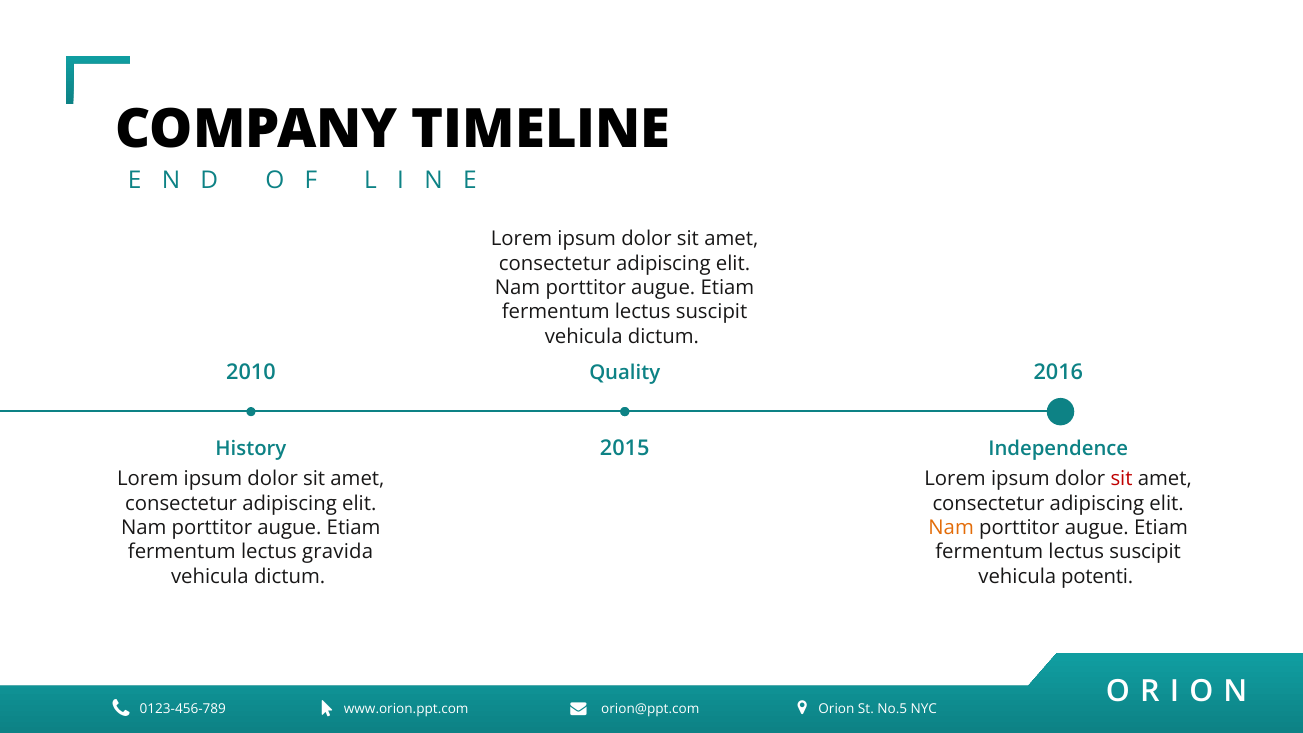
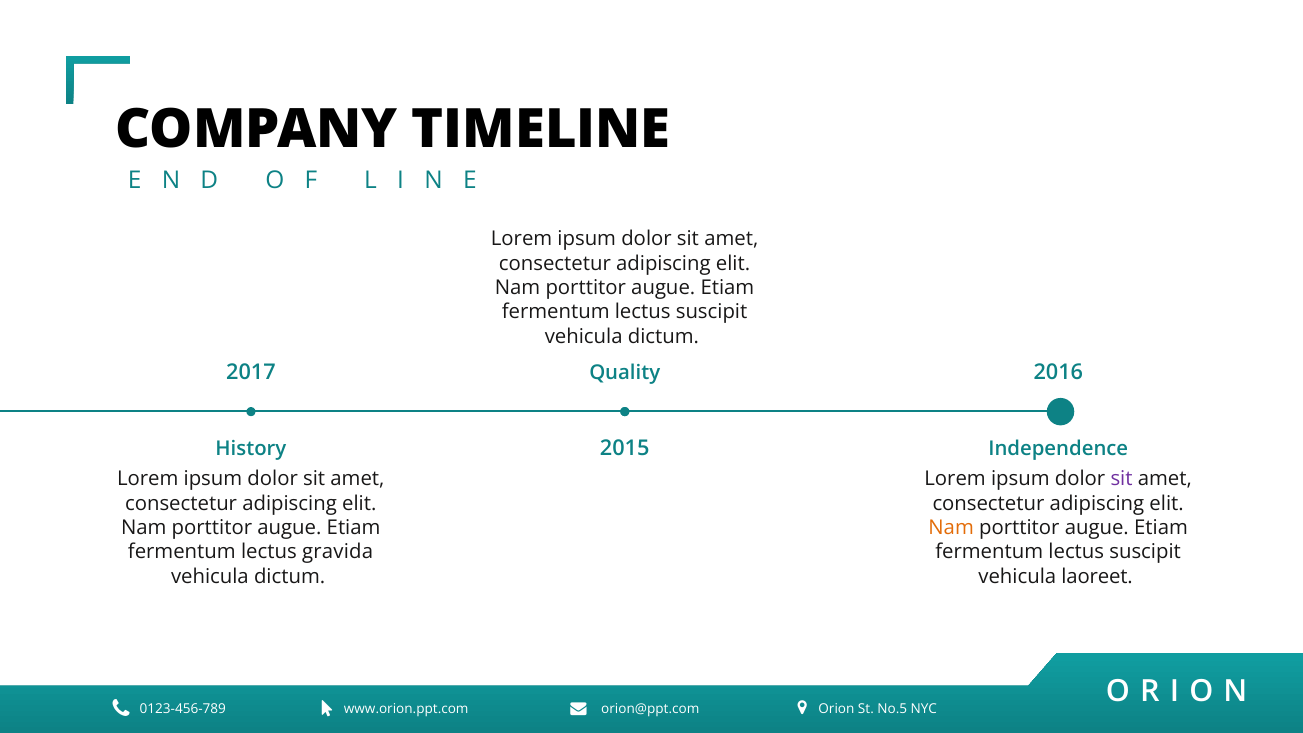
2010: 2010 -> 2017
sit at (1122, 479) colour: red -> purple
potenti: potenti -> laoreet
